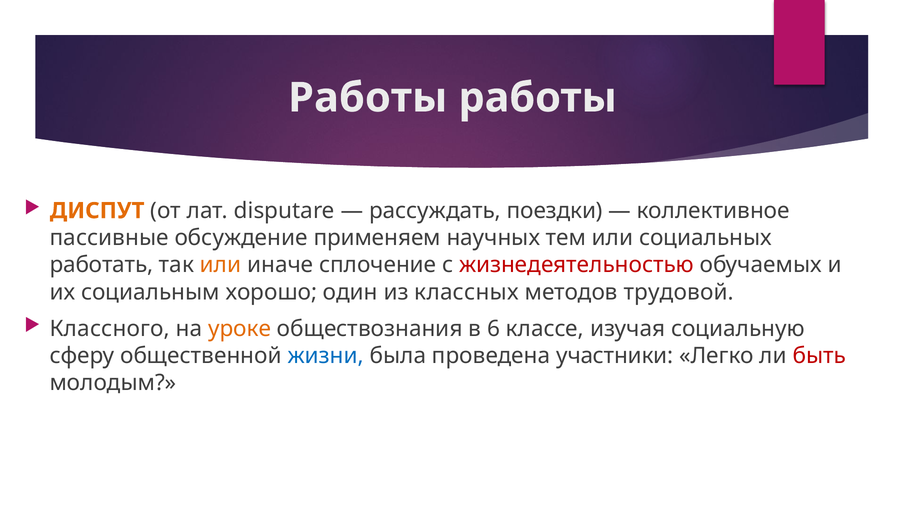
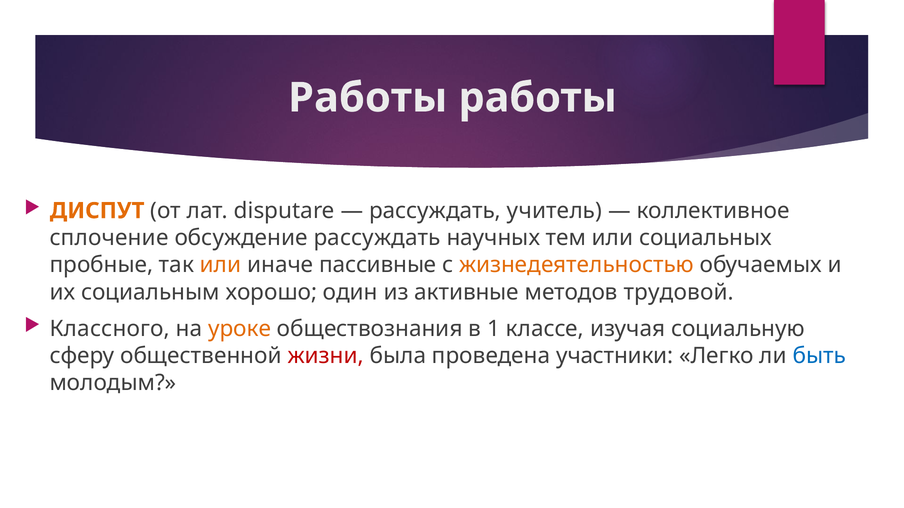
поездки: поездки -> учитель
пассивные: пассивные -> сплочение
обсуждение применяем: применяем -> рассуждать
работать: работать -> пробные
сплочение: сплочение -> пассивные
жизнедеятельностью colour: red -> orange
классных: классных -> активные
6: 6 -> 1
жизни colour: blue -> red
быть colour: red -> blue
